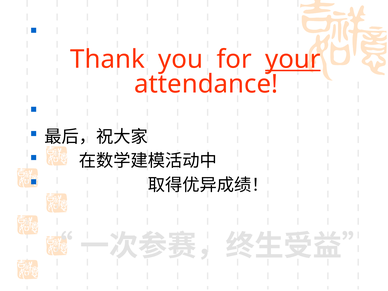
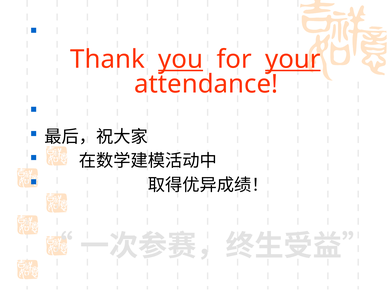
you underline: none -> present
